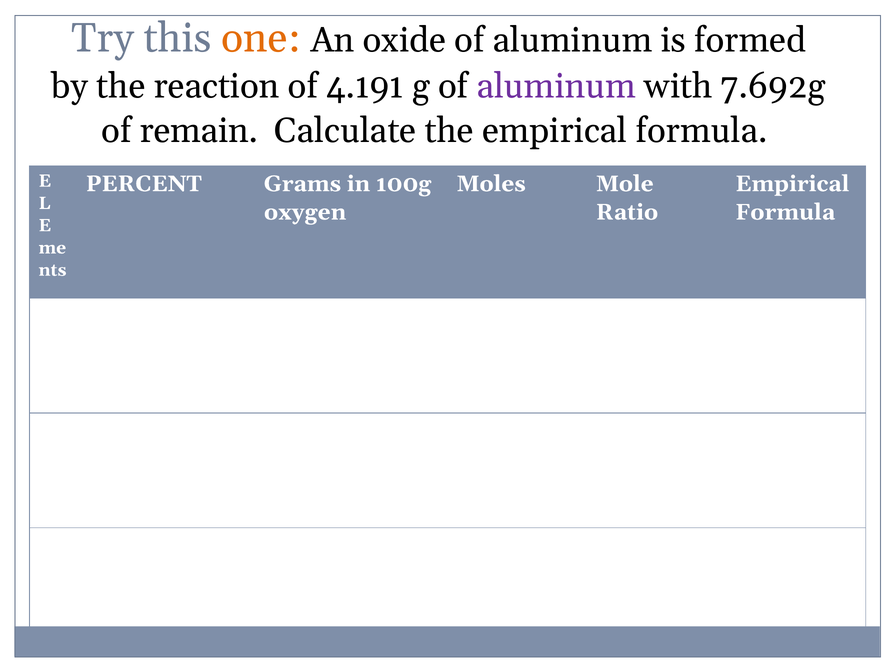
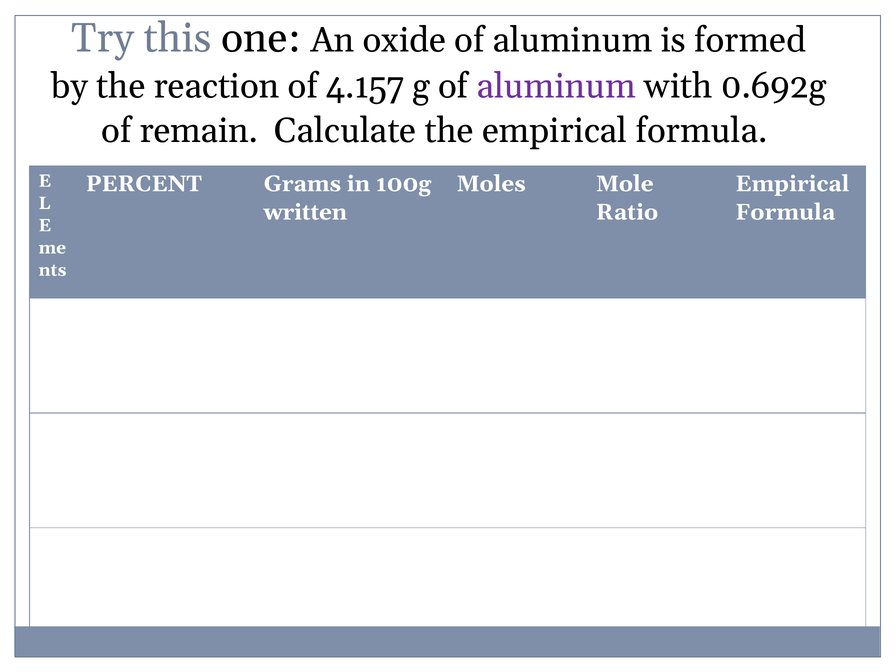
one colour: orange -> black
4.191: 4.191 -> 4.157
7.692g: 7.692g -> 0.692g
oxygen: oxygen -> written
